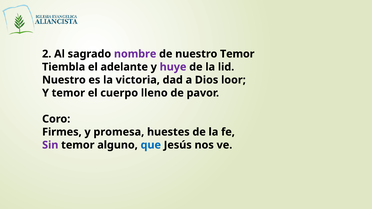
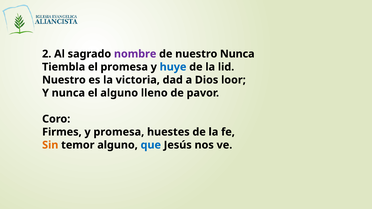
nuestro Temor: Temor -> Nunca
el adelante: adelante -> promesa
huye colour: purple -> blue
Y temor: temor -> nunca
el cuerpo: cuerpo -> alguno
Sin colour: purple -> orange
